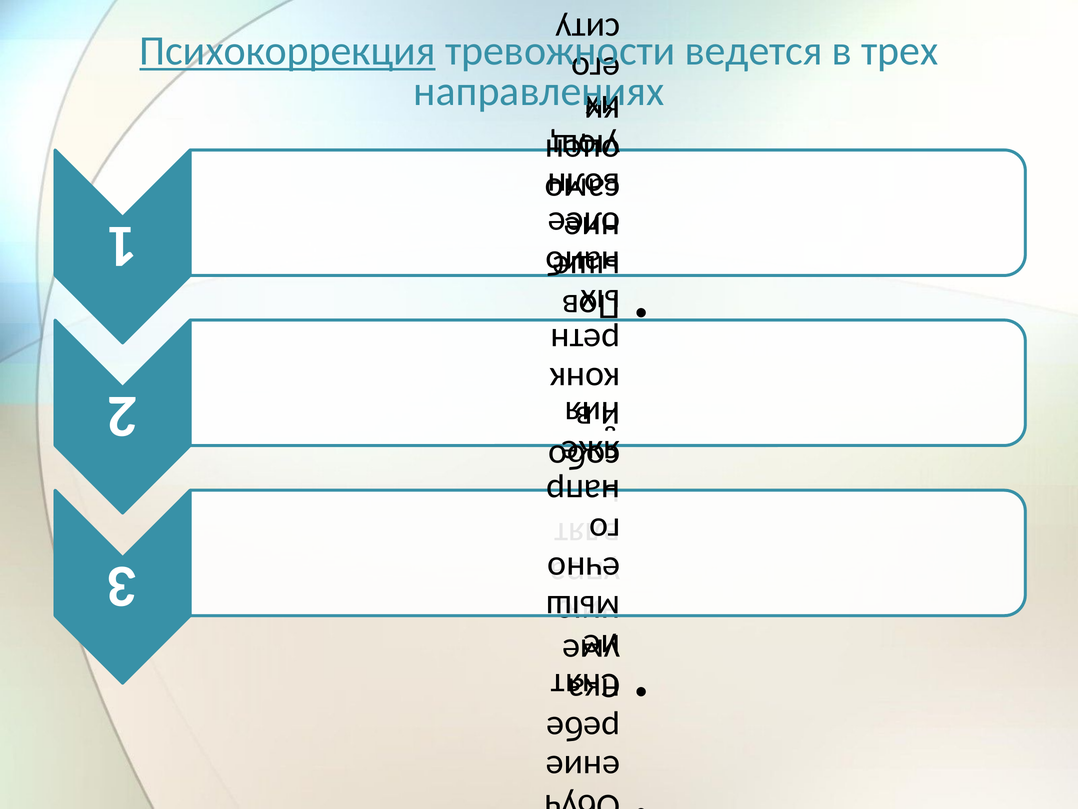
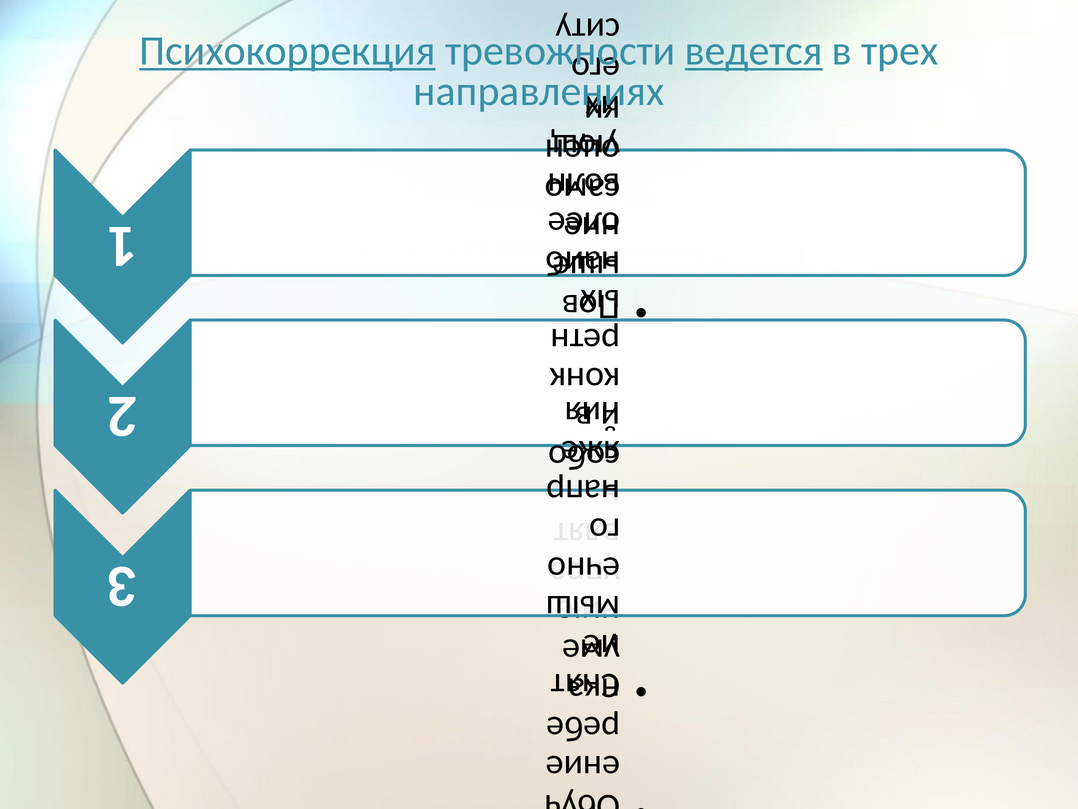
ведется underline: none -> present
